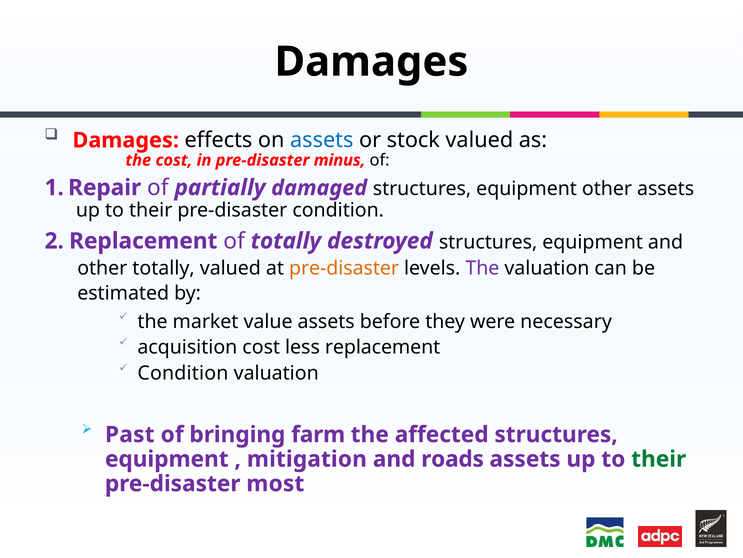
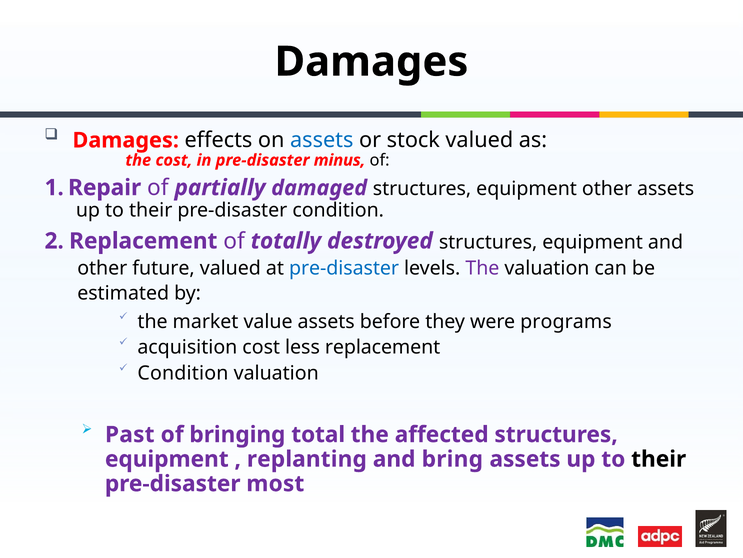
other totally: totally -> future
pre-disaster at (344, 268) colour: orange -> blue
necessary: necessary -> programs
farm: farm -> total
mitigation: mitigation -> replanting
roads: roads -> bring
their at (659, 459) colour: green -> black
